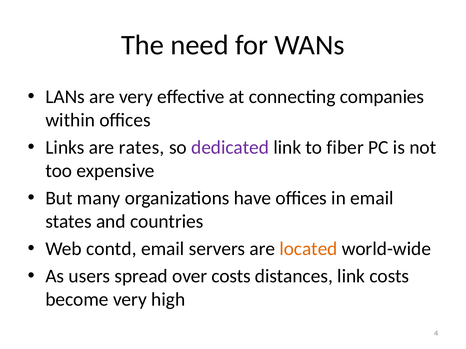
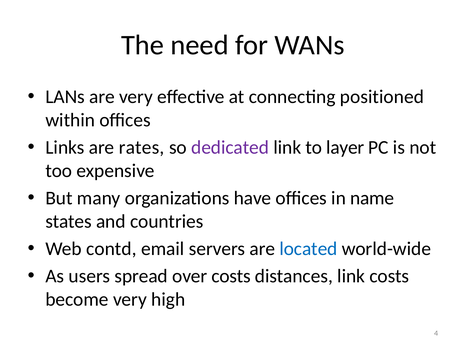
companies: companies -> positioned
fiber: fiber -> layer
in email: email -> name
located colour: orange -> blue
